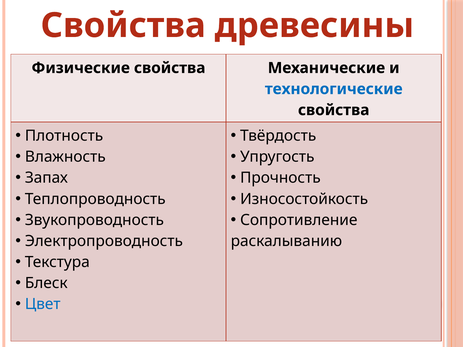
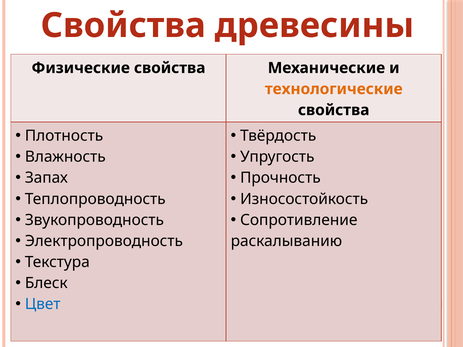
технологические colour: blue -> orange
